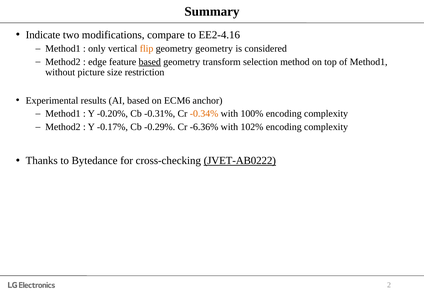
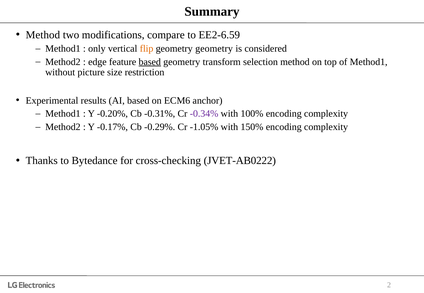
Indicate at (43, 35): Indicate -> Method
EE2-4.16: EE2-4.16 -> EE2-6.59
-0.34% colour: orange -> purple
-6.36%: -6.36% -> -1.05%
102%: 102% -> 150%
JVET-AB0222 underline: present -> none
